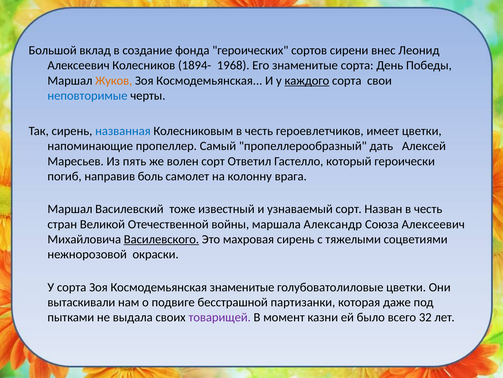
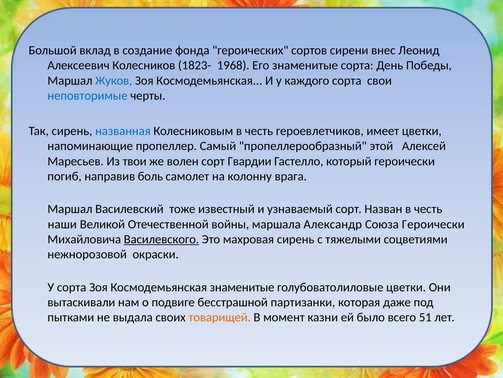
1894-: 1894- -> 1823-
Жуков colour: orange -> blue
каждого underline: present -> none
дать: дать -> этой
пять: пять -> твои
Ответил: Ответил -> Гвардии
стран: стран -> наши
Союза Алексеевич: Алексеевич -> Героически
товарищей colour: purple -> orange
32: 32 -> 51
